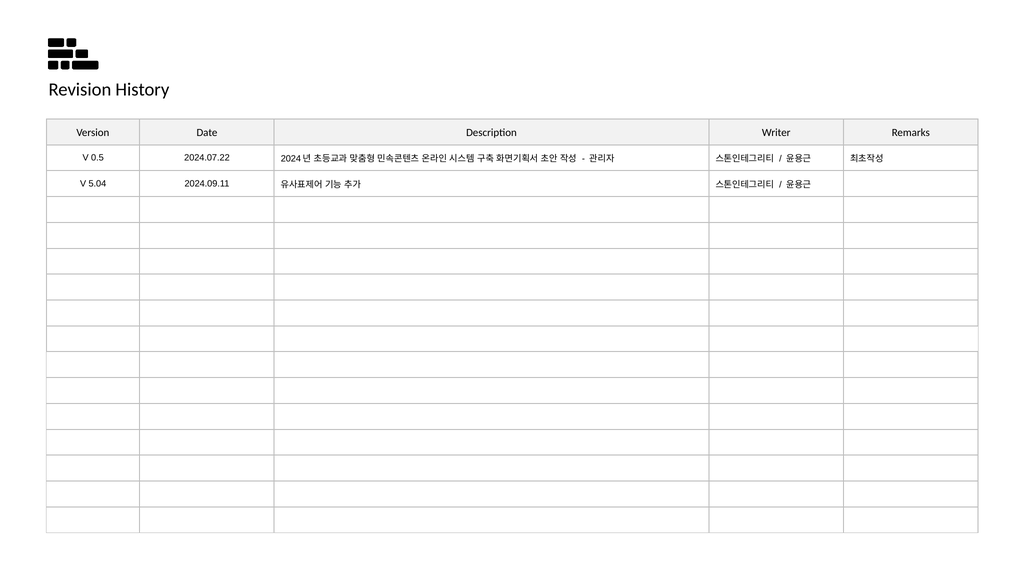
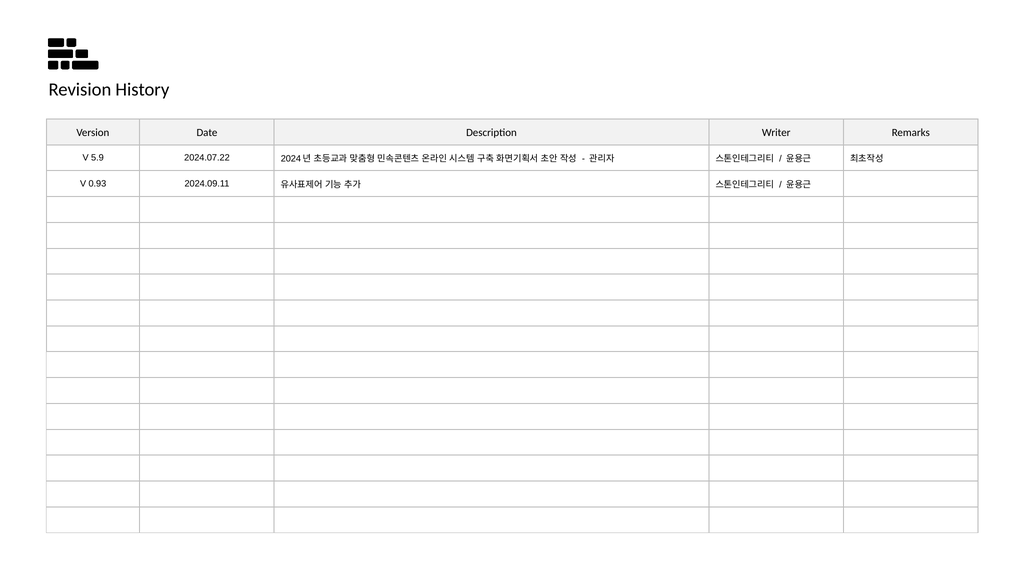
0.5: 0.5 -> 5.9
5.04: 5.04 -> 0.93
